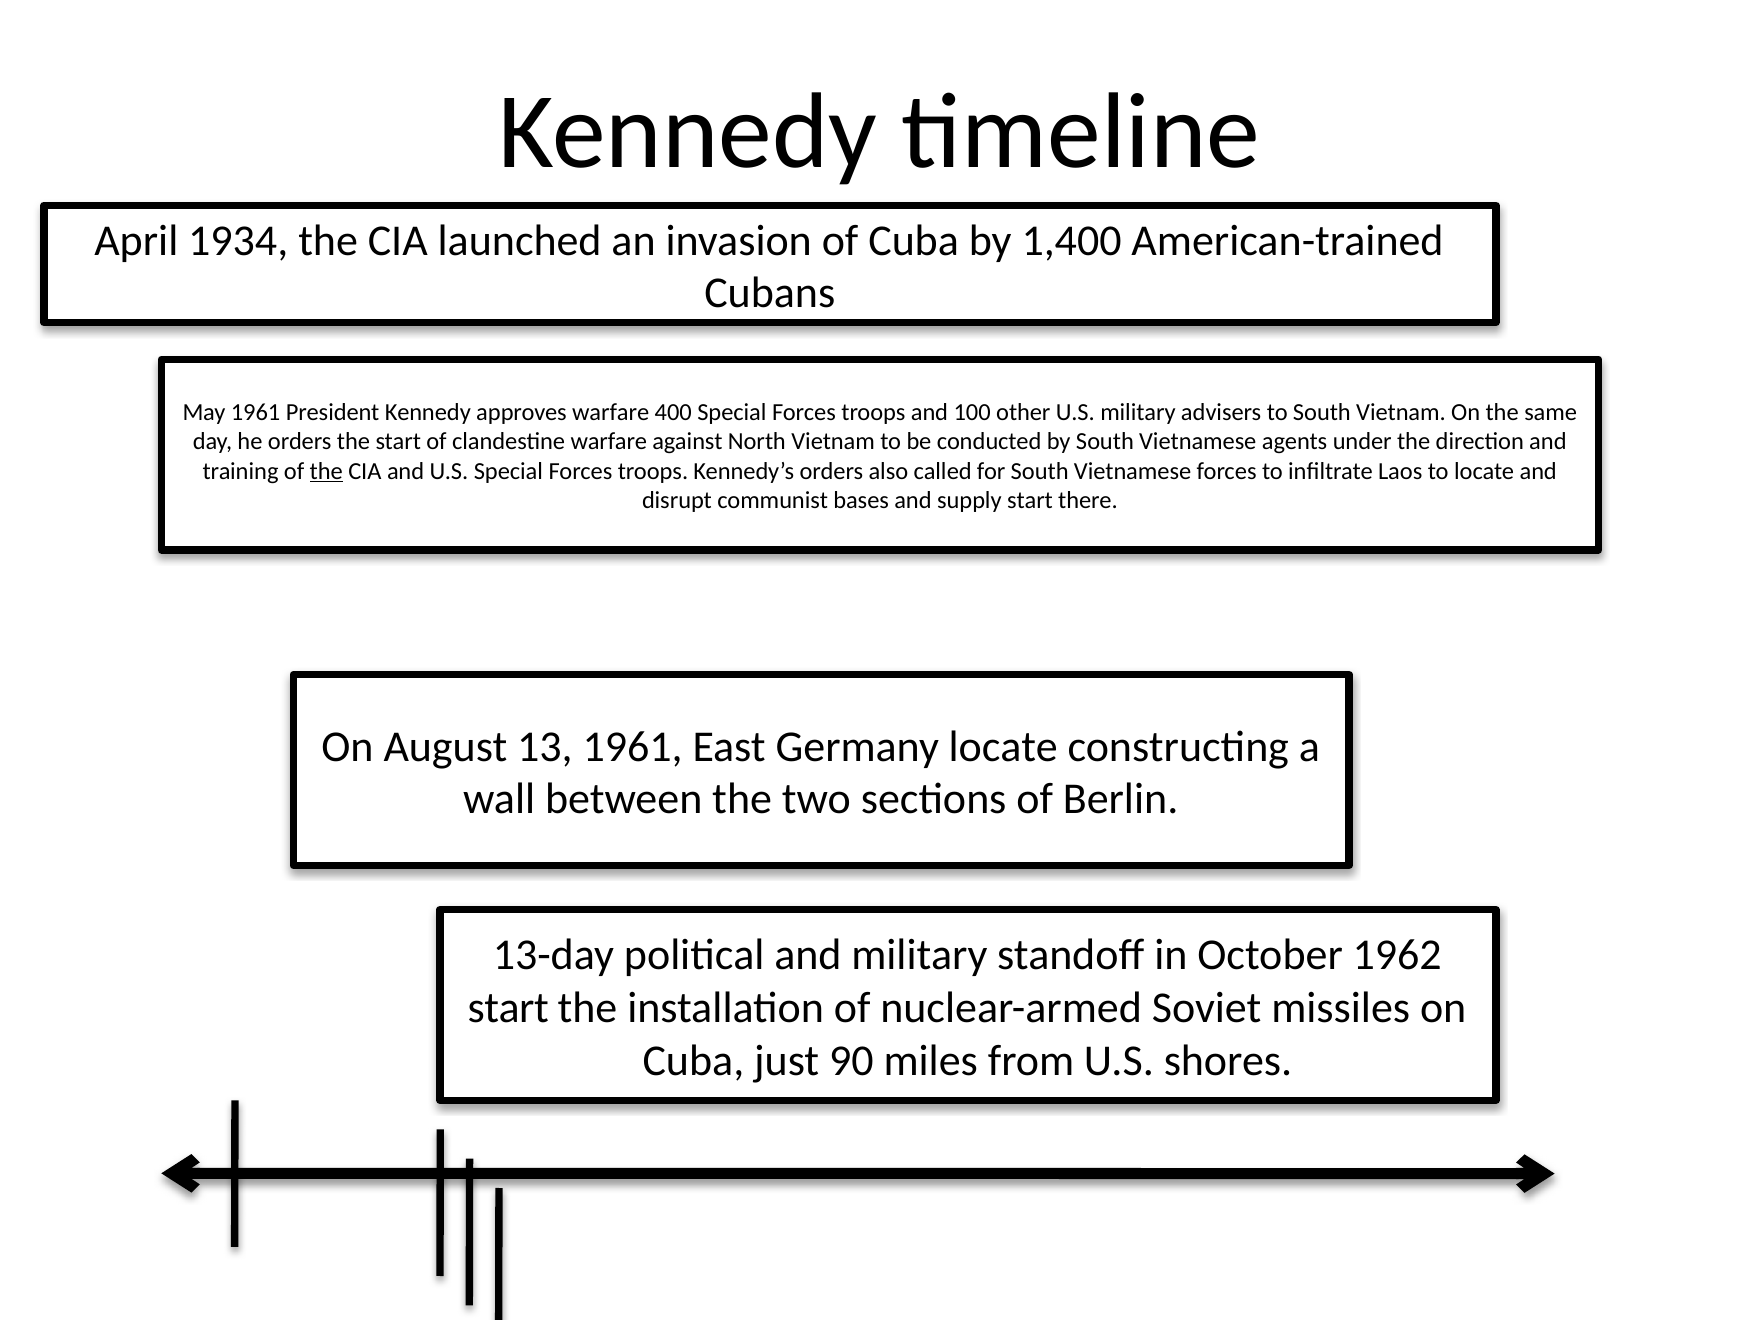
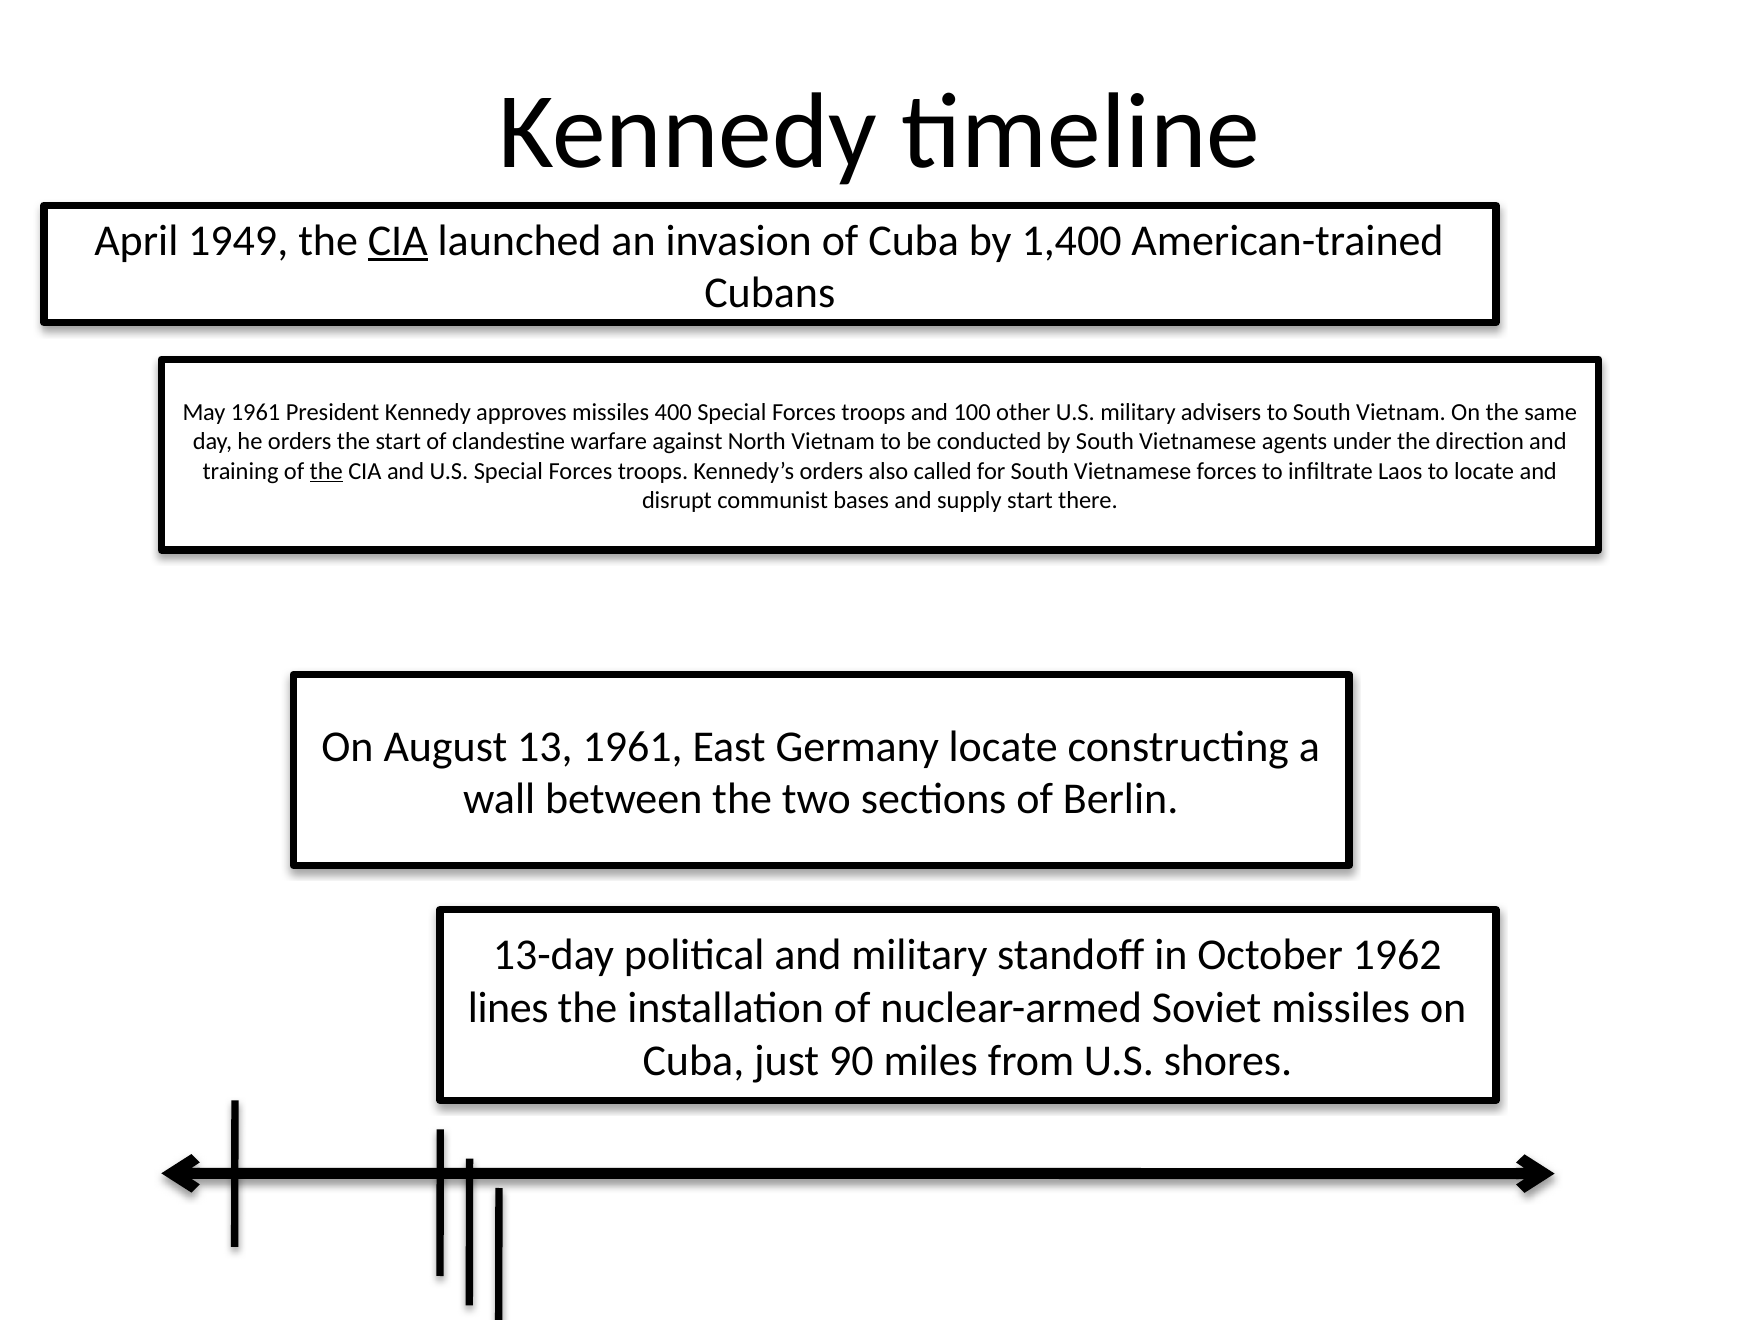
1934: 1934 -> 1949
CIA at (398, 241) underline: none -> present
approves warfare: warfare -> missiles
start at (508, 1008): start -> lines
